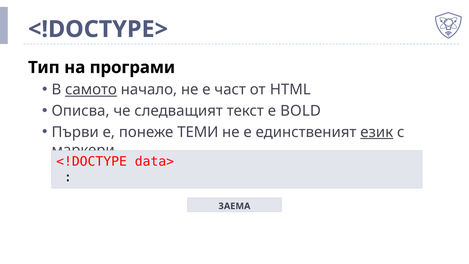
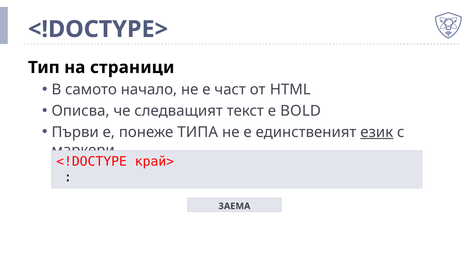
програми: програми -> страници
самото underline: present -> none
ТЕМИ: ТЕМИ -> ТИПА
data>: data> -> край>
